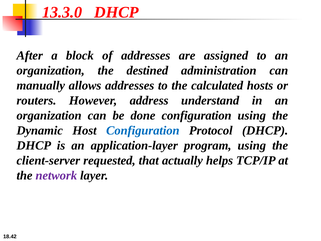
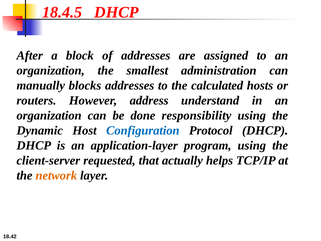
13.3.0: 13.3.0 -> 18.4.5
destined: destined -> smallest
allows: allows -> blocks
done configuration: configuration -> responsibility
network colour: purple -> orange
